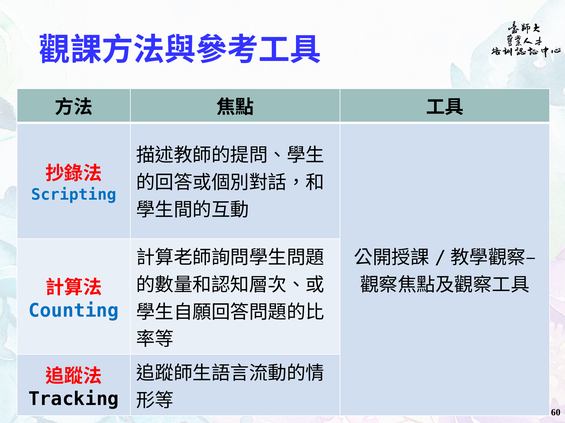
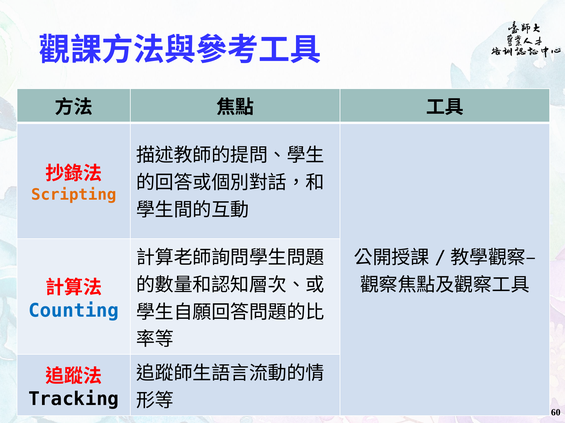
Scripting colour: blue -> orange
